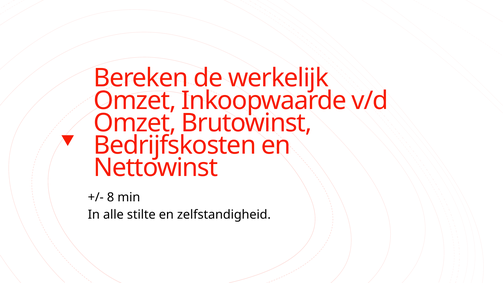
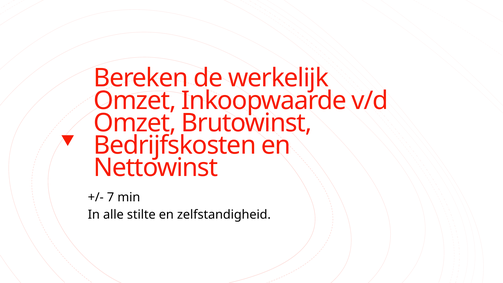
8: 8 -> 7
